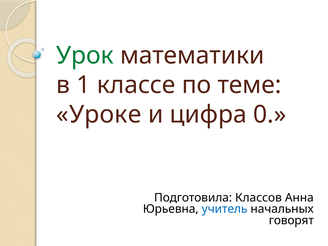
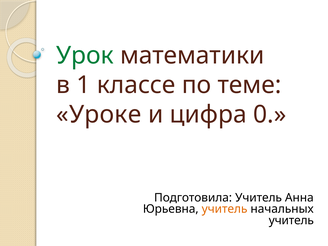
Подготовила Классов: Классов -> Учитель
учитель at (225, 209) colour: blue -> orange
говорят at (291, 220): говорят -> учитель
